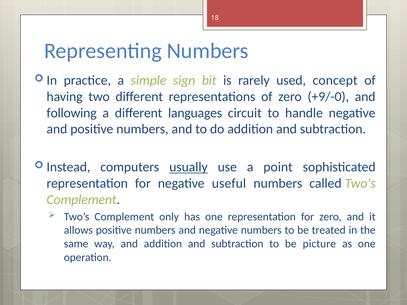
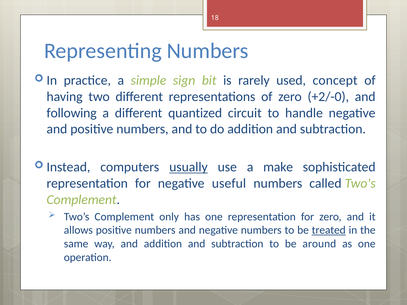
+9/-0: +9/-0 -> +2/-0
languages: languages -> quantized
point: point -> make
treated underline: none -> present
picture: picture -> around
